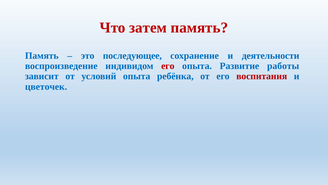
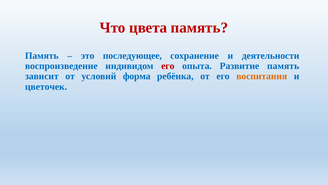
затем: затем -> цвета
Развитие работы: работы -> память
условий опыта: опыта -> форма
воспитания colour: red -> orange
